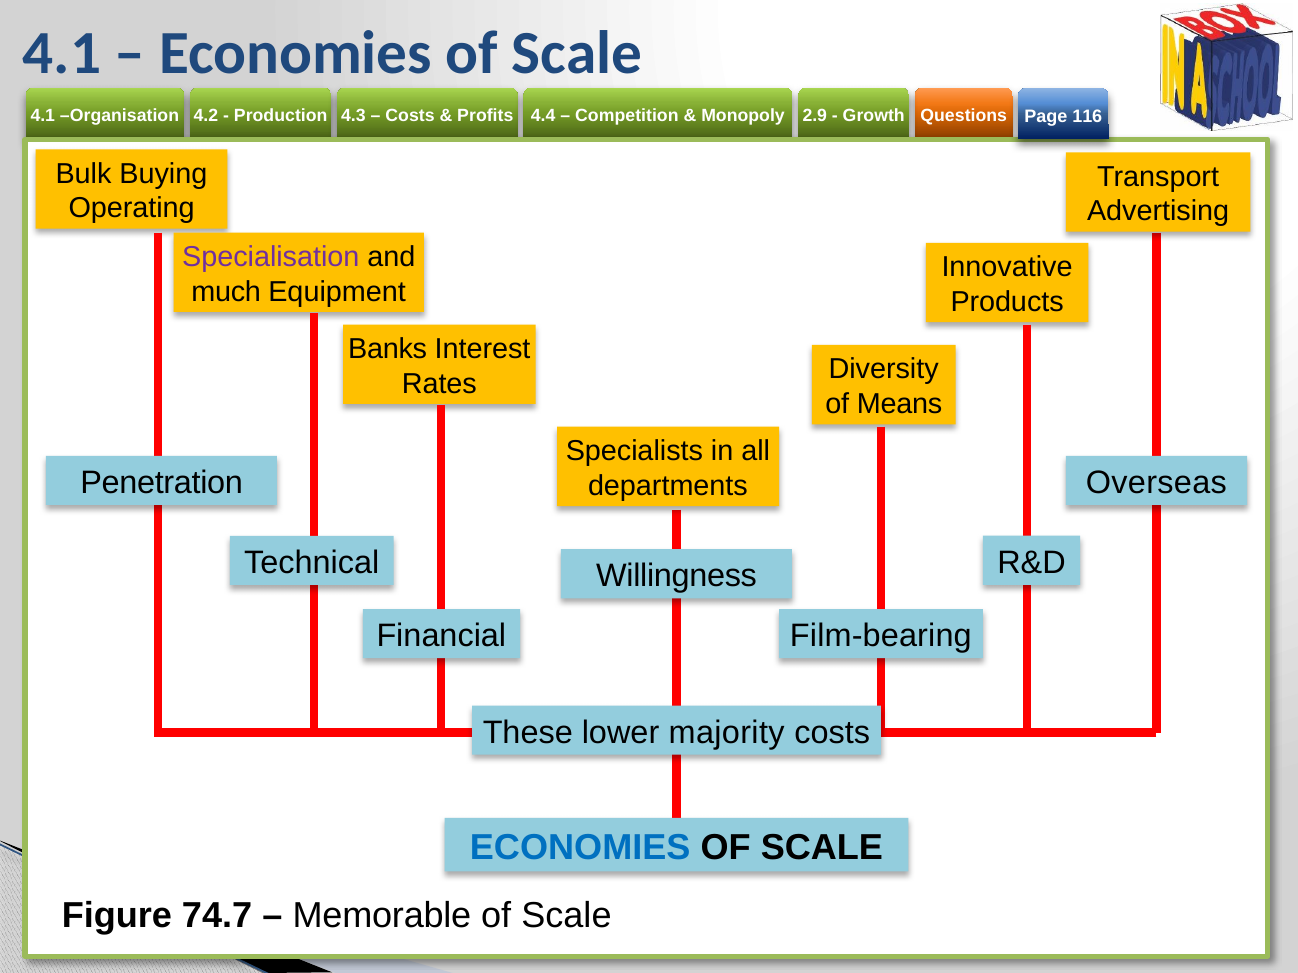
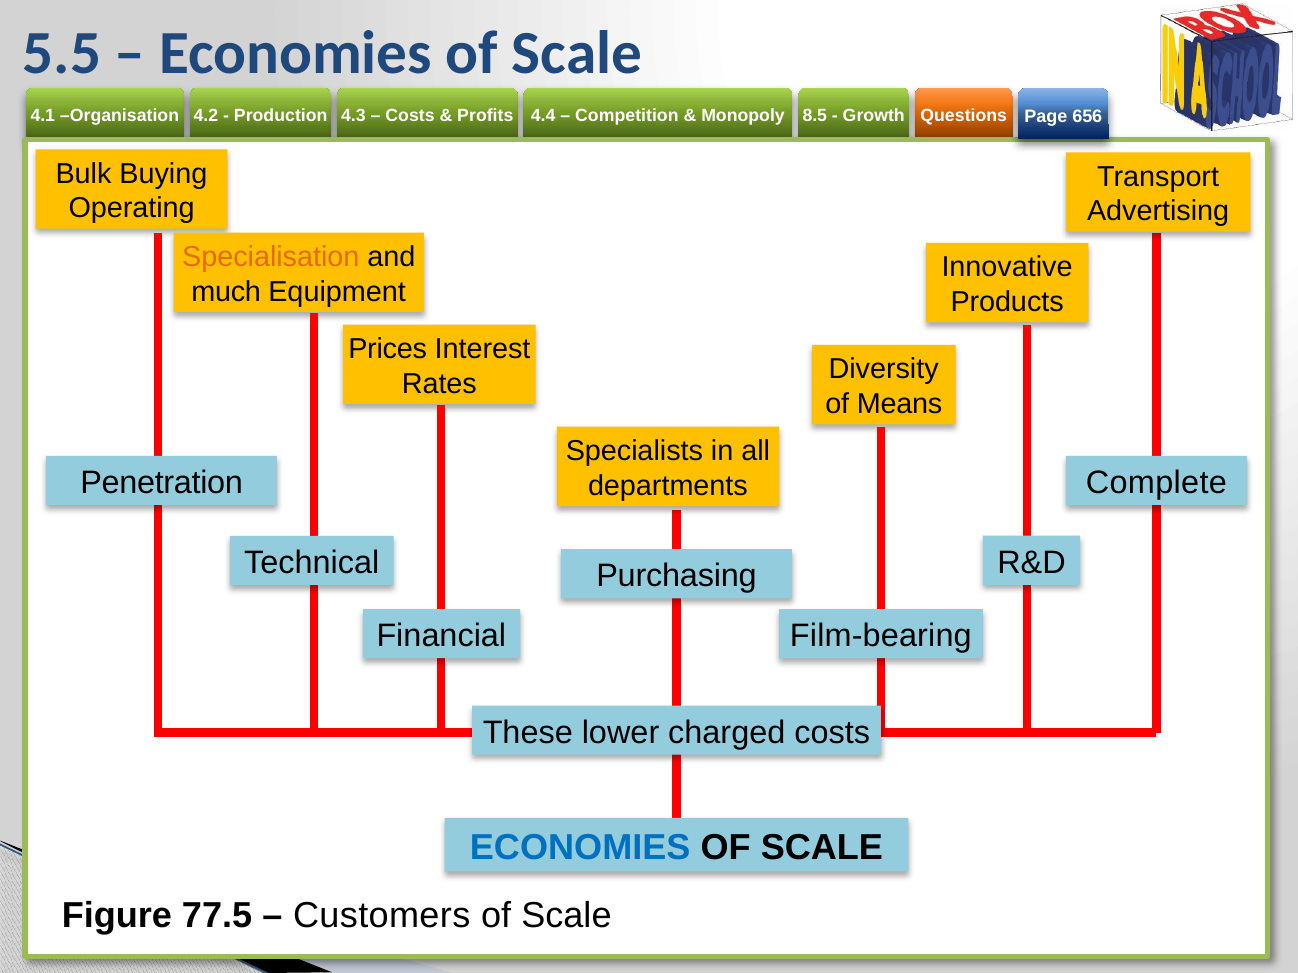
4.1 at (62, 53): 4.1 -> 5.5
2.9: 2.9 -> 8.5
116: 116 -> 656
Specialisation colour: purple -> orange
Banks: Banks -> Prices
Overseas: Overseas -> Complete
Willingness: Willingness -> Purchasing
majority: majority -> charged
74.7: 74.7 -> 77.5
Memorable: Memorable -> Customers
